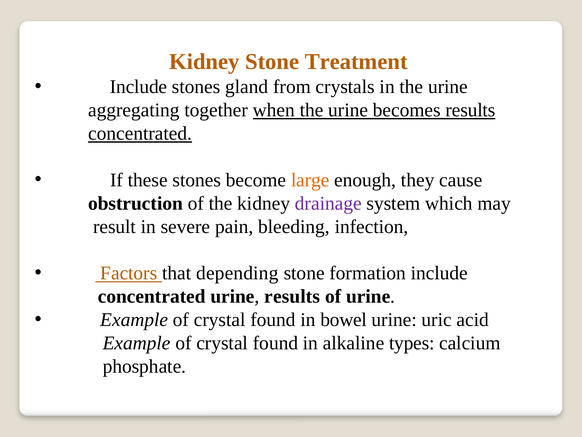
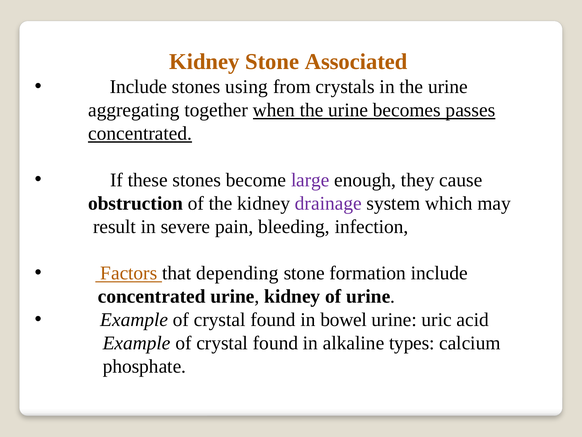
Treatment: Treatment -> Associated
gland: gland -> using
becomes results: results -> passes
large colour: orange -> purple
urine results: results -> kidney
